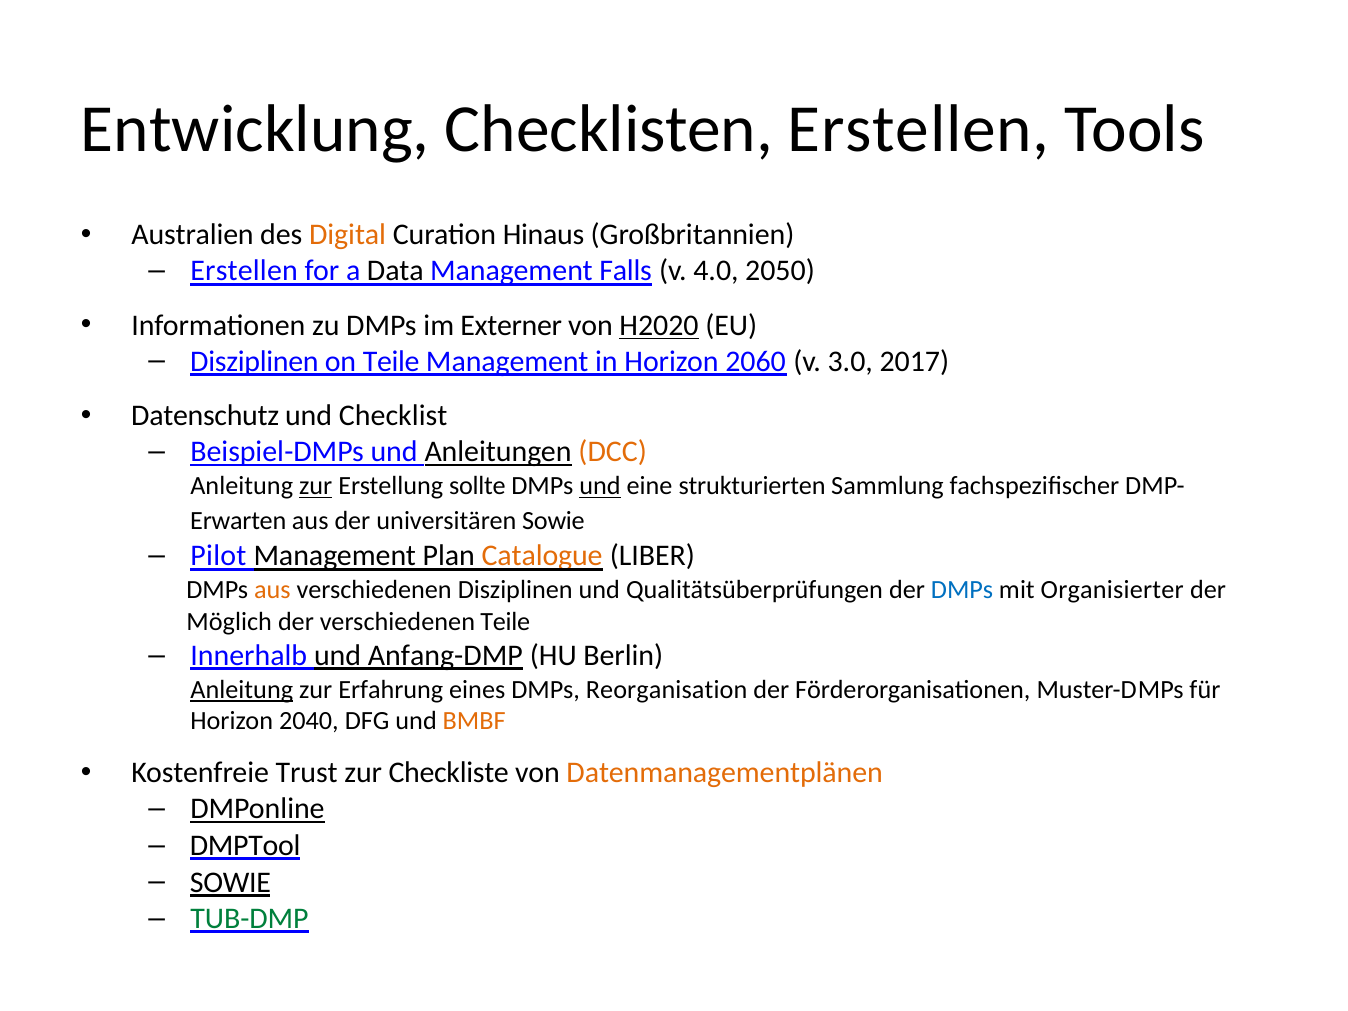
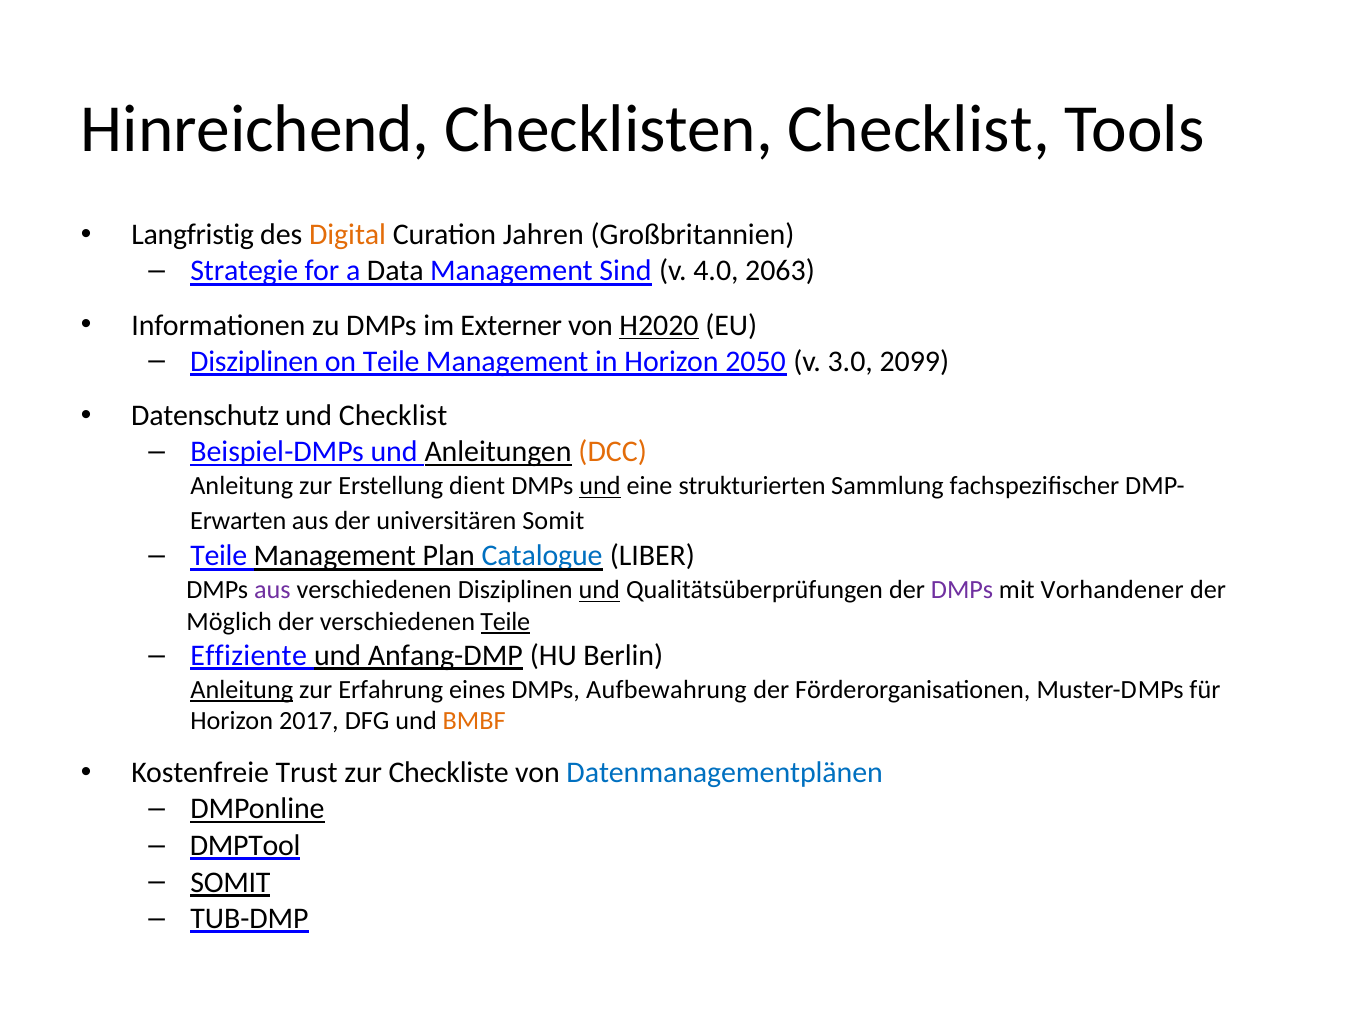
Entwicklung: Entwicklung -> Hinreichend
Checklisten Erstellen: Erstellen -> Checklist
Australien: Australien -> Langfristig
Hinaus: Hinaus -> Jahren
Erstellen at (244, 271): Erstellen -> Strategie
Falls: Falls -> Sind
2050: 2050 -> 2063
2060: 2060 -> 2050
2017: 2017 -> 2099
zur at (316, 486) underline: present -> none
sollte: sollte -> dient
universitären Sowie: Sowie -> Somit
Pilot at (218, 556): Pilot -> Teile
Catalogue colour: orange -> blue
aus at (272, 590) colour: orange -> purple
und at (599, 590) underline: none -> present
DMPs at (962, 590) colour: blue -> purple
Organisierter: Organisierter -> Vorhandener
Teile at (505, 622) underline: none -> present
Innerhalb: Innerhalb -> Effiziente
Reorganisation: Reorganisation -> Aufbewahrung
2040: 2040 -> 2017
Datenmanagementplänen colour: orange -> blue
SOWIE at (230, 882): SOWIE -> SOMIT
TUB-DMP colour: green -> black
